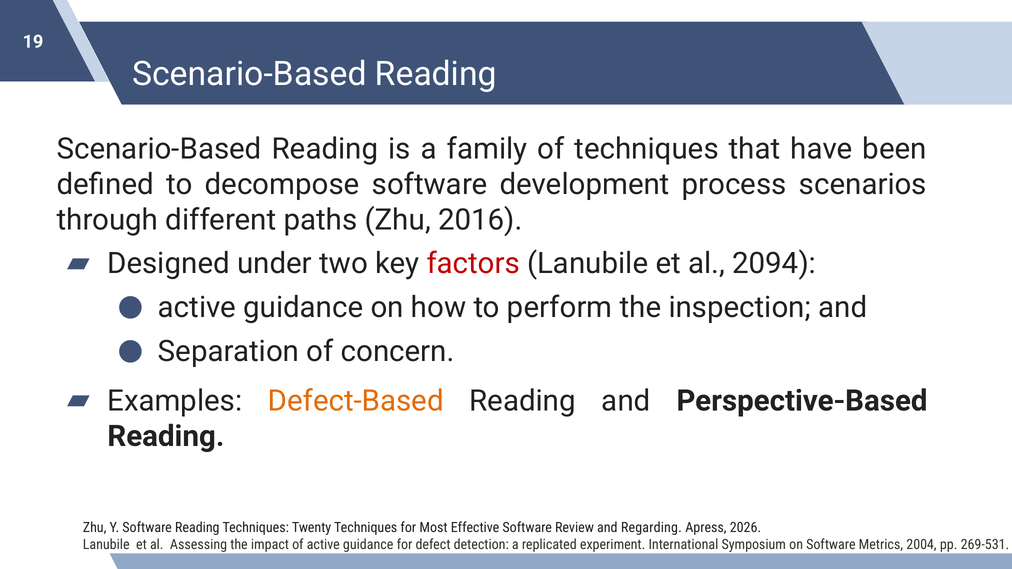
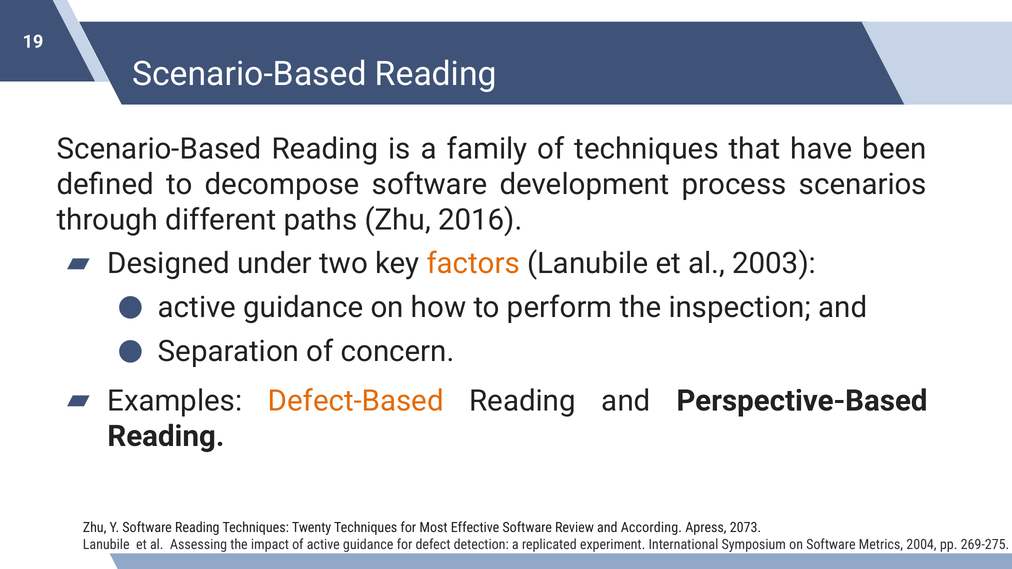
factors colour: red -> orange
2094: 2094 -> 2003
Regarding: Regarding -> According
2026: 2026 -> 2073
269-531: 269-531 -> 269-275
